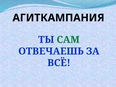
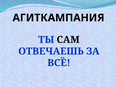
САМ colour: green -> black
